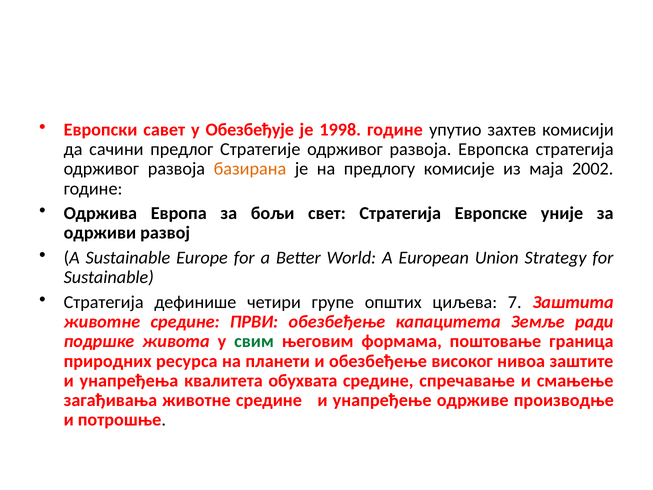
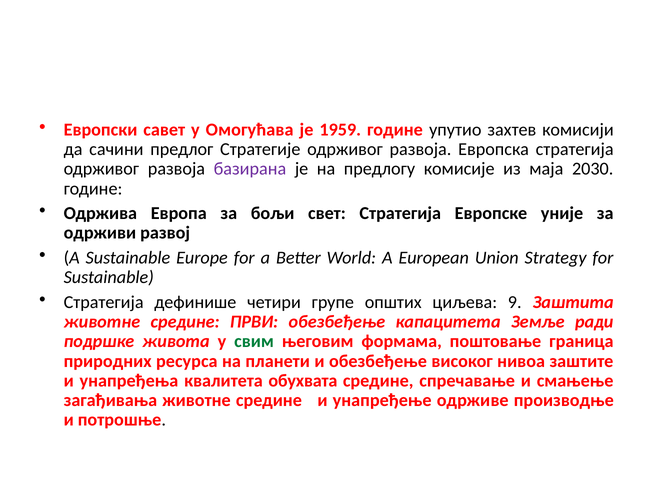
Обезбеђује: Обезбеђује -> Омогућава
1998: 1998 -> 1959
базирана colour: orange -> purple
2002: 2002 -> 2030
7: 7 -> 9
